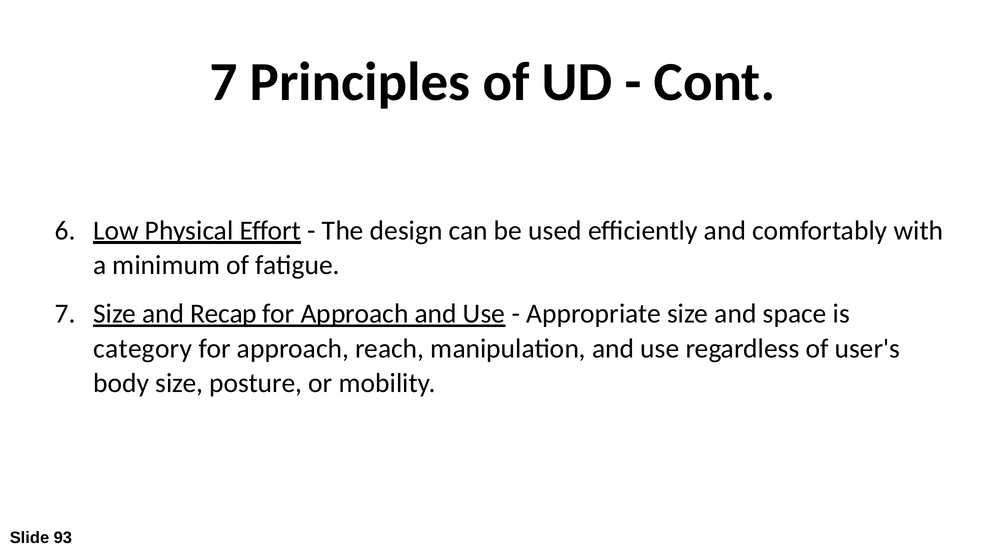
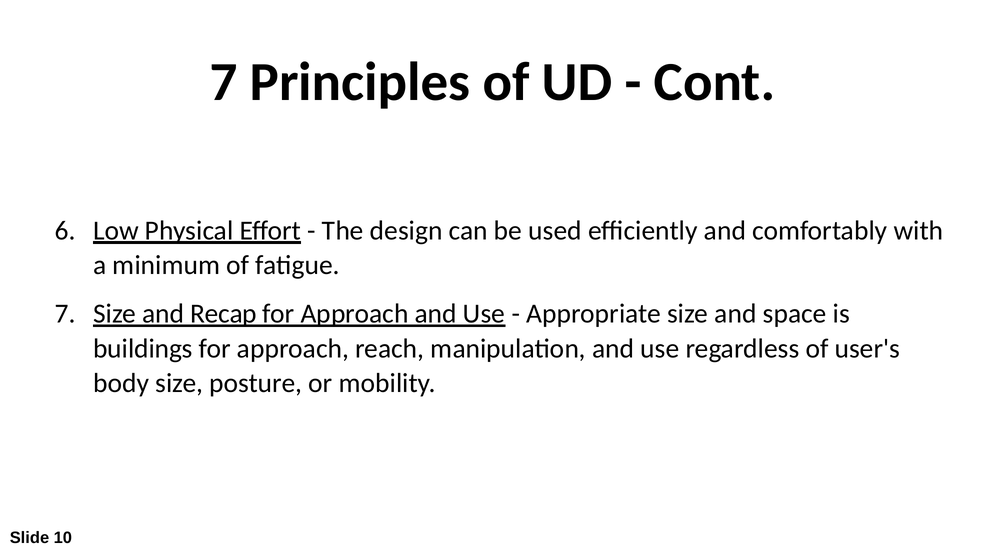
category: category -> buildings
93: 93 -> 10
